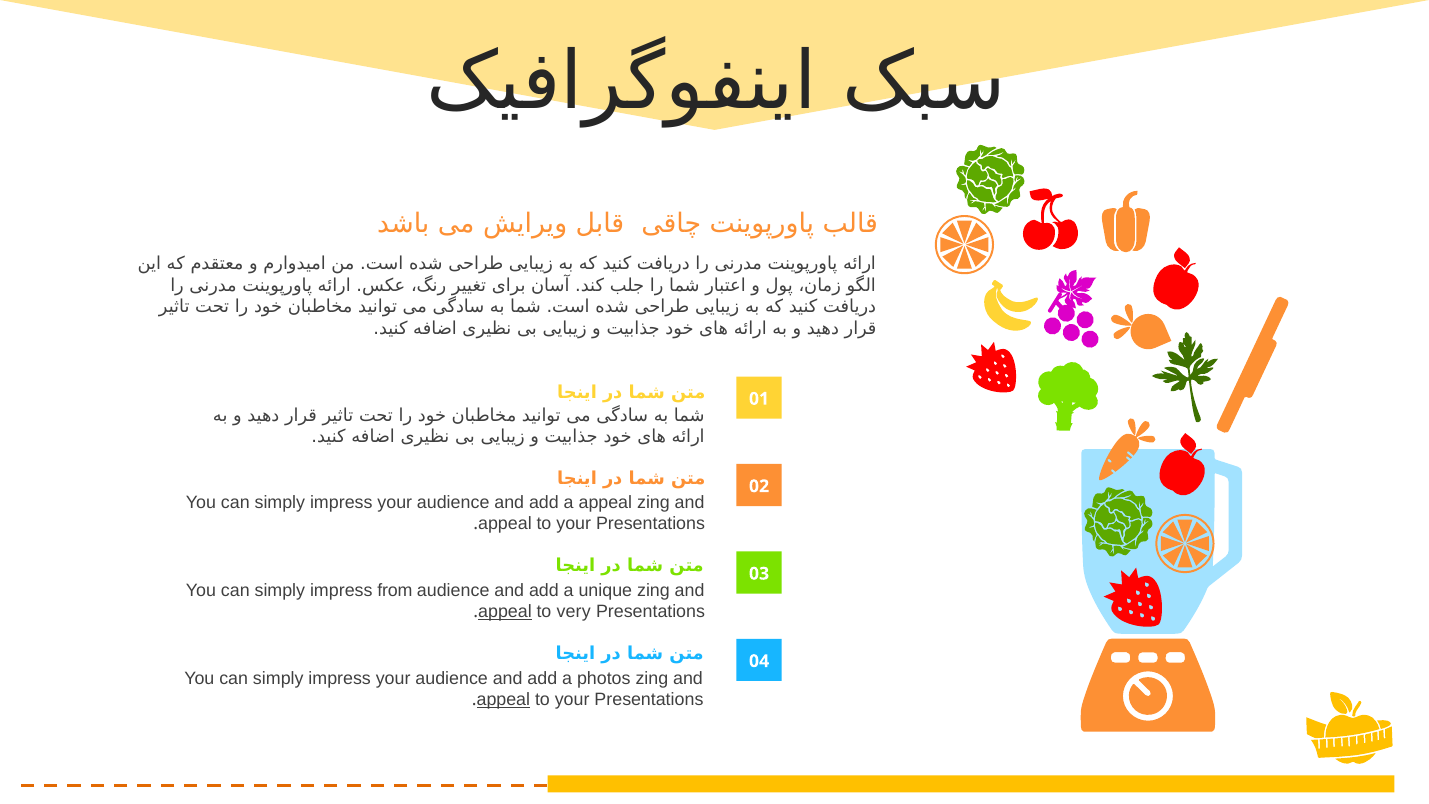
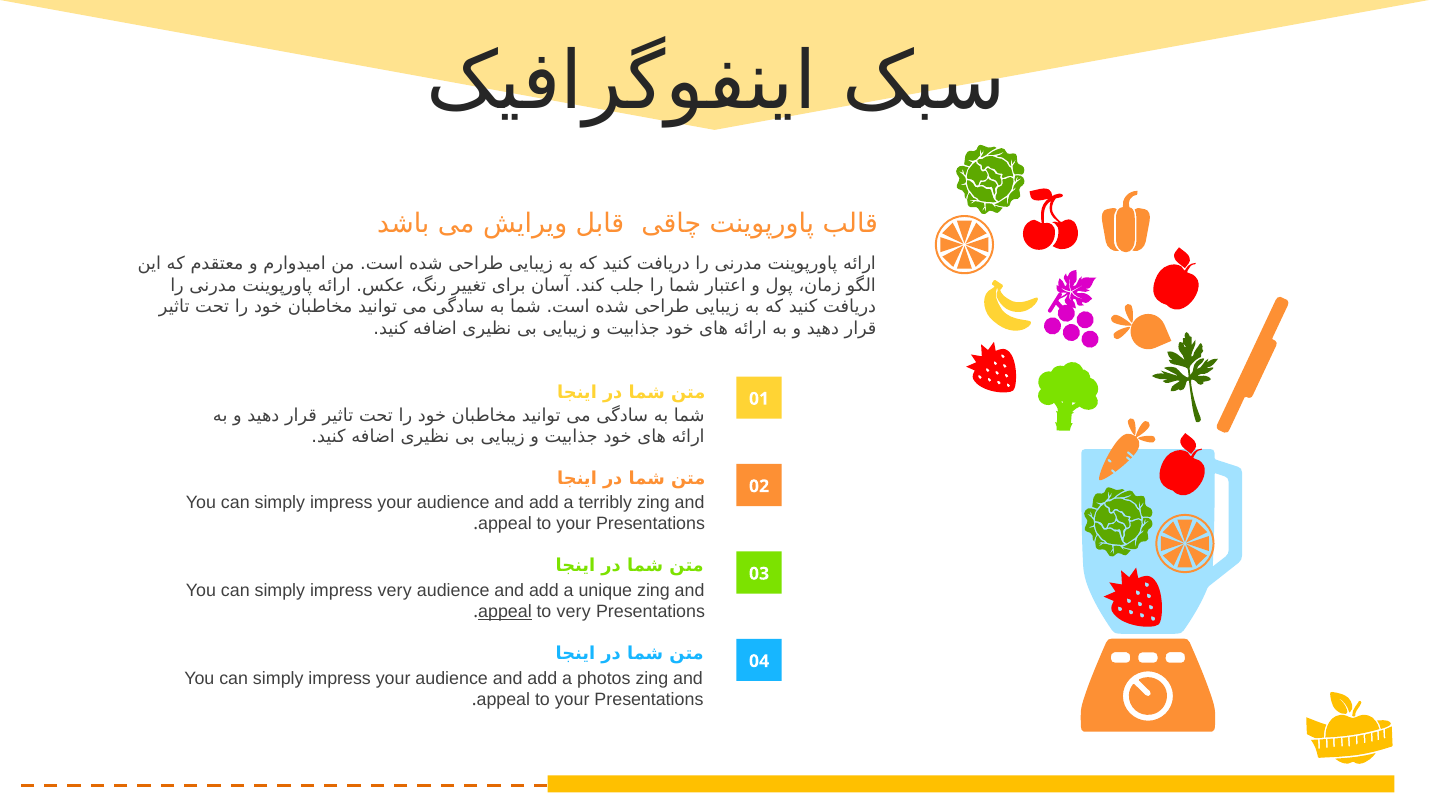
a appeal: appeal -> terribly
impress from: from -> very
appeal at (503, 700) underline: present -> none
